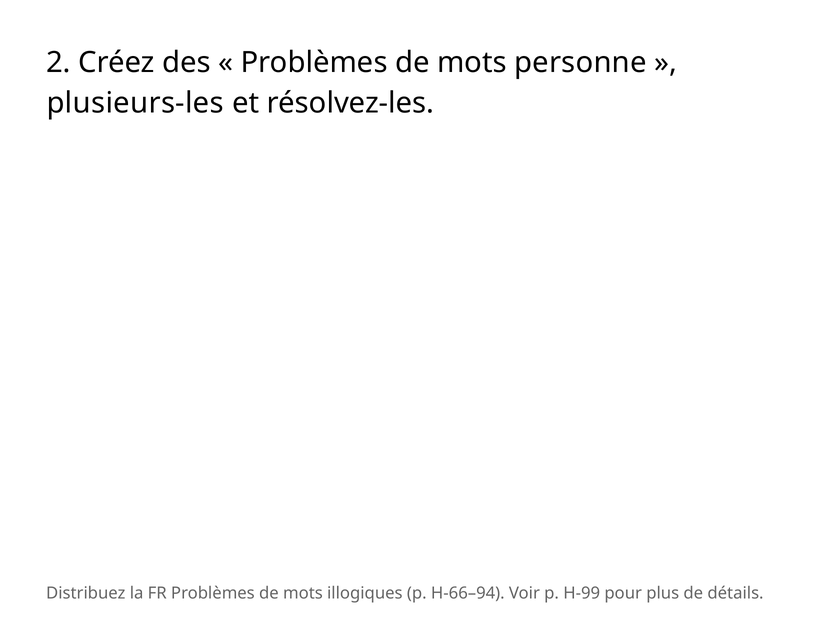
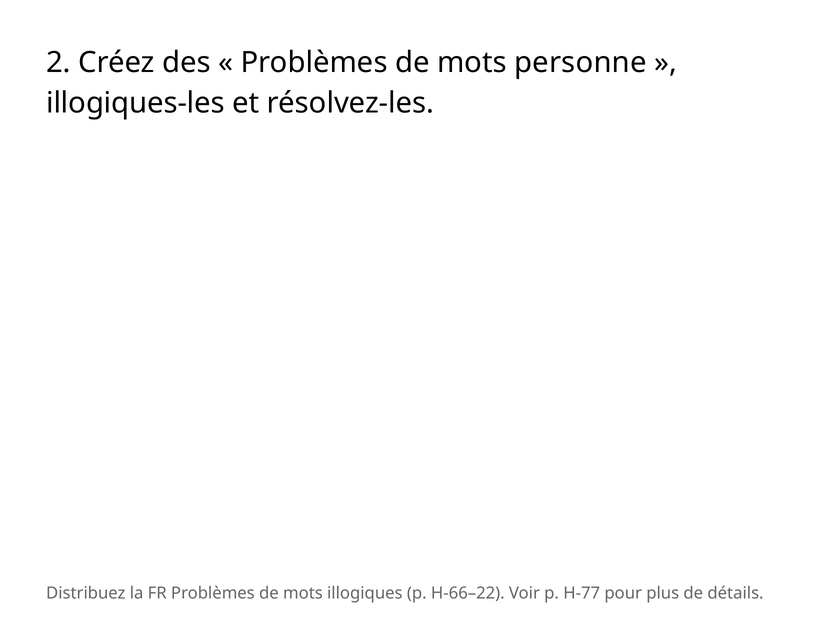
plusieurs-les: plusieurs-les -> illogiques-les
H-66–94: H-66–94 -> H-66–22
H-99: H-99 -> H-77
